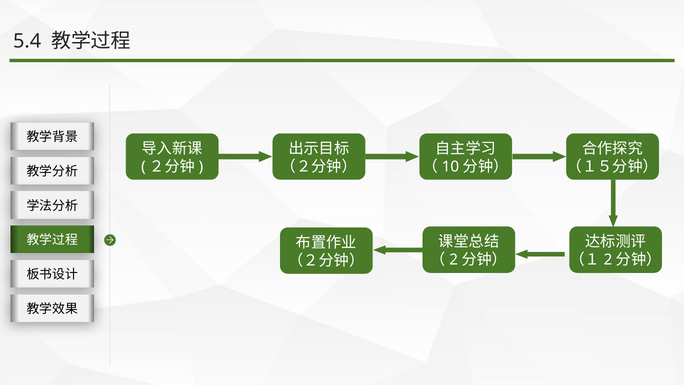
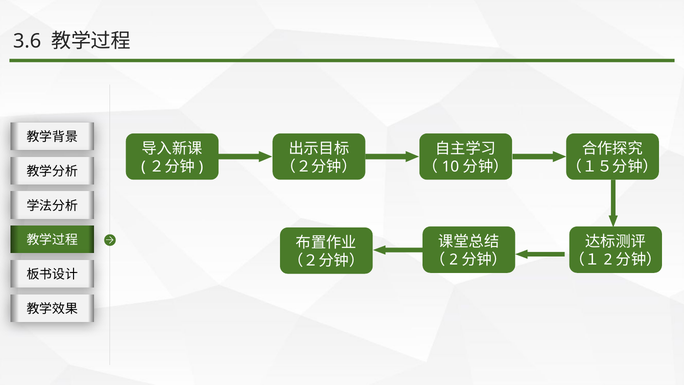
5.4: 5.4 -> 3.6
